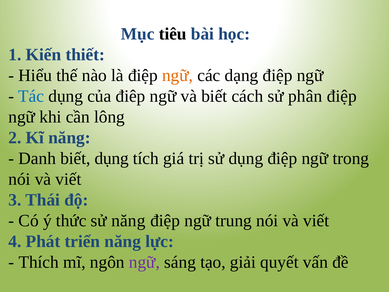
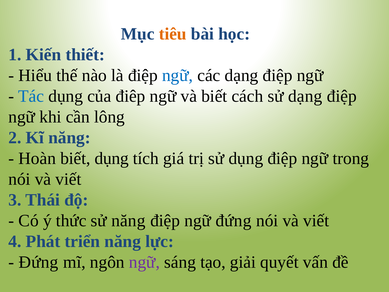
tiêu colour: black -> orange
ngữ at (178, 75) colour: orange -> blue
sử phân: phân -> dạng
Danh: Danh -> Hoàn
ngữ trung: trung -> đứng
Thích at (39, 262): Thích -> Đứng
